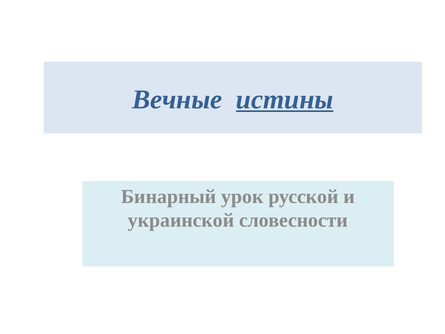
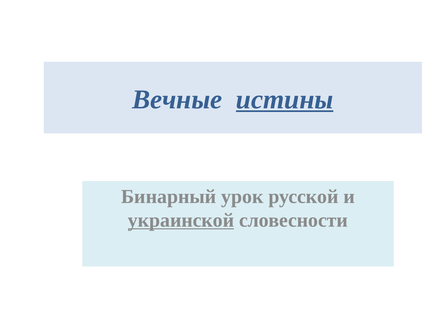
украинской underline: none -> present
